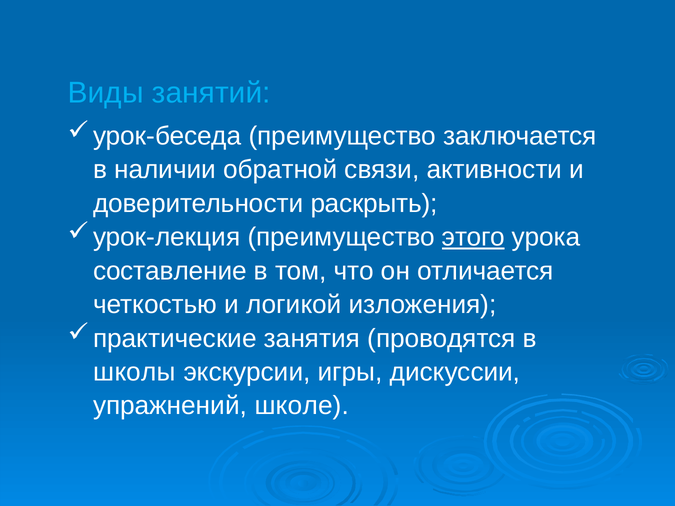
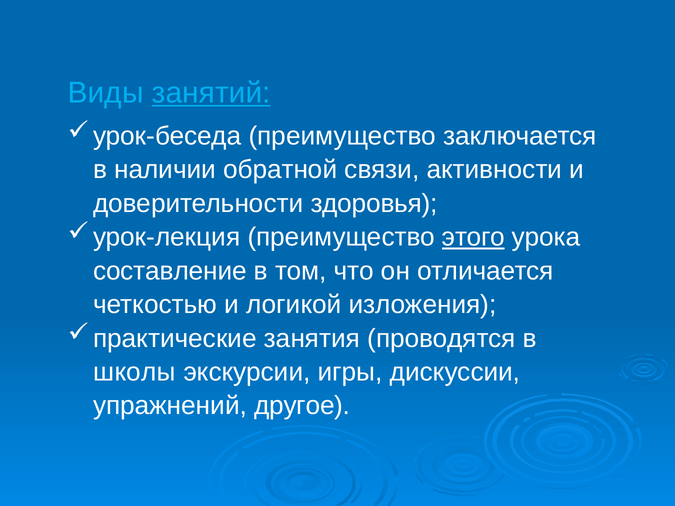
занятий underline: none -> present
раскрыть: раскрыть -> здоровья
школе: школе -> другое
